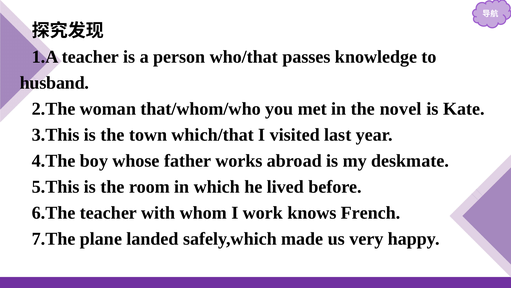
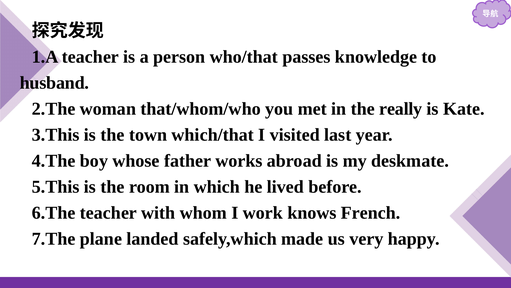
novel: novel -> really
